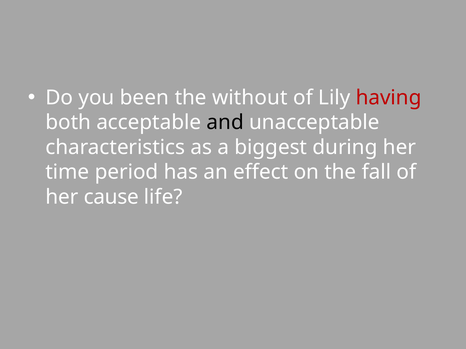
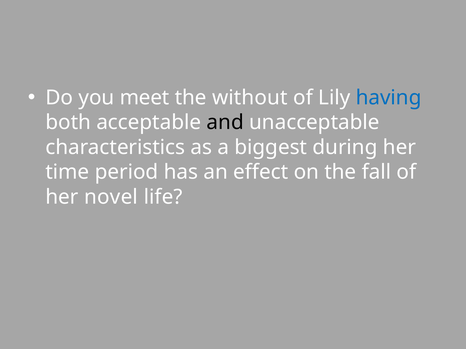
been: been -> meet
having colour: red -> blue
cause: cause -> novel
